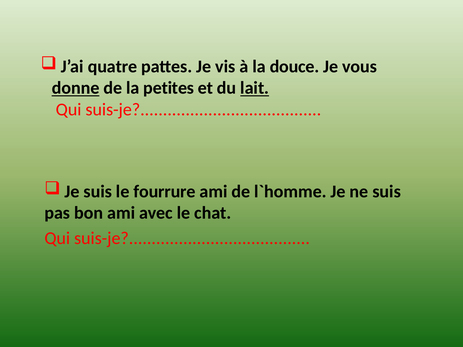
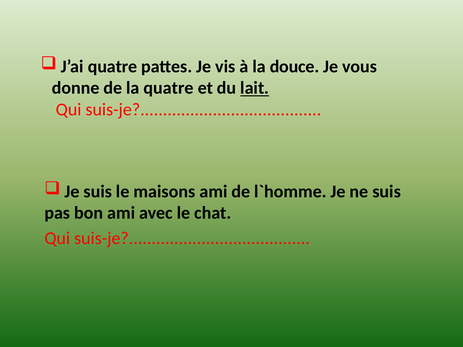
donne underline: present -> none
la petites: petites -> quatre
fourrure: fourrure -> maisons
